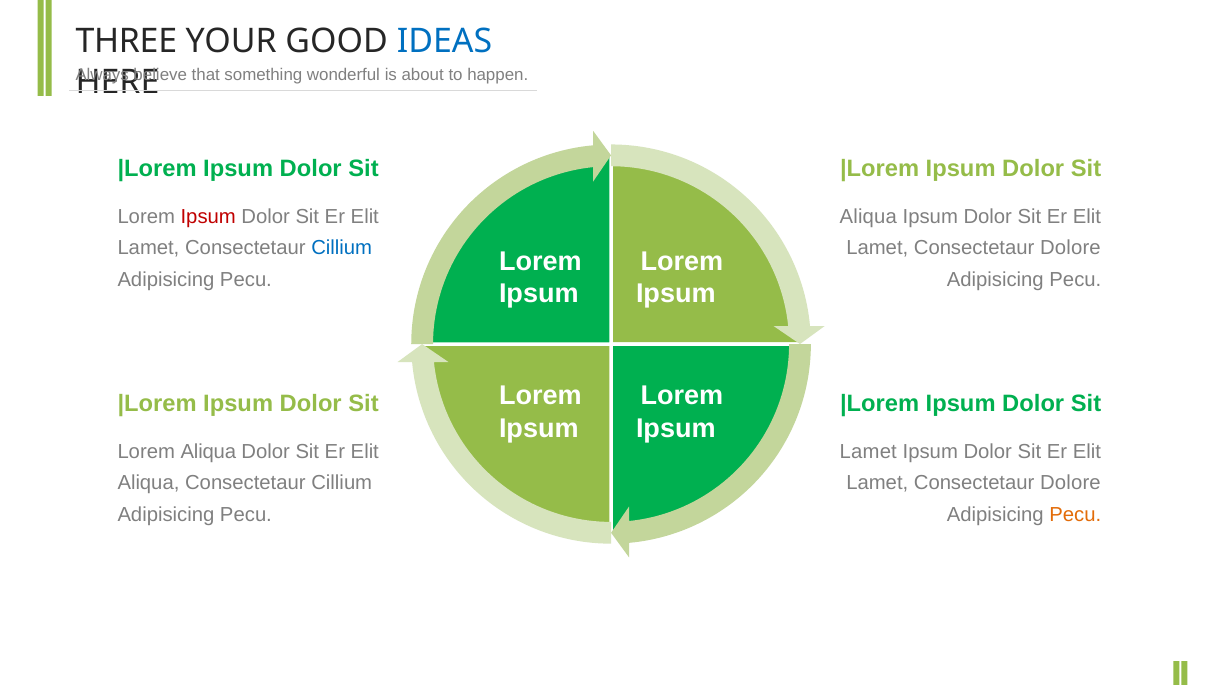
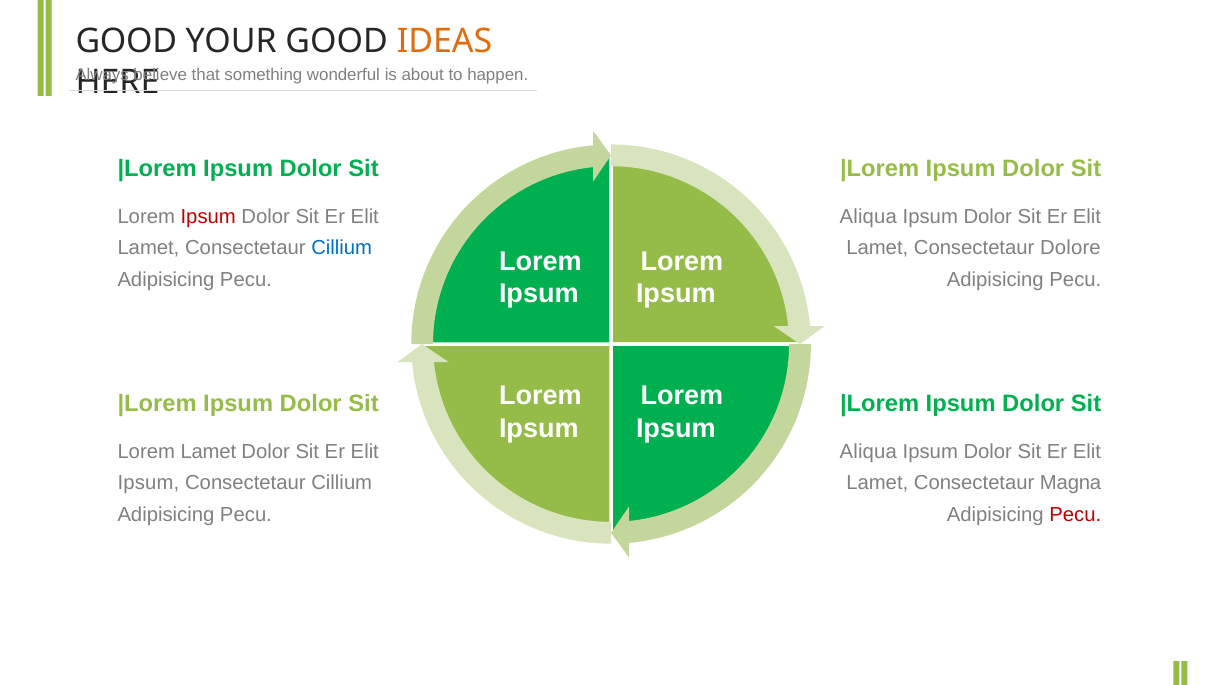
THREE at (126, 42): THREE -> GOOD
IDEAS colour: blue -> orange
Lorem Aliqua: Aliqua -> Lamet
Lamet at (868, 452): Lamet -> Aliqua
Aliqua at (148, 484): Aliqua -> Ipsum
Dolore at (1070, 484): Dolore -> Magna
Pecu at (1075, 515) colour: orange -> red
